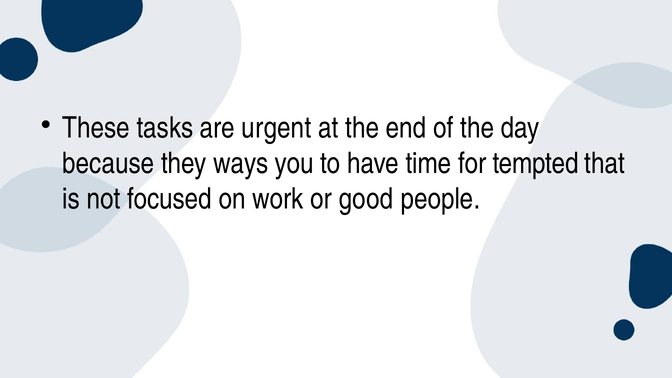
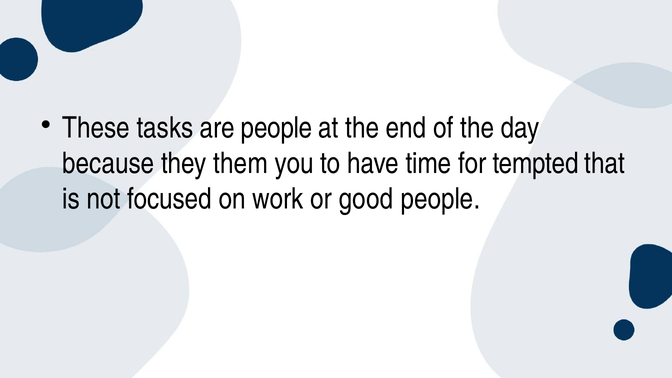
are urgent: urgent -> people
ways: ways -> them
